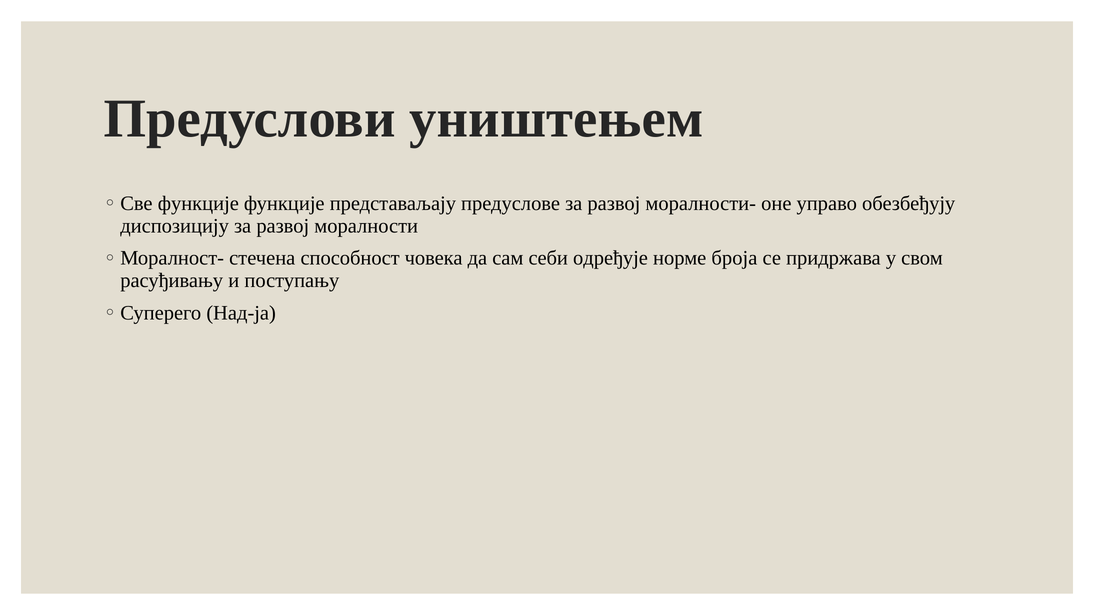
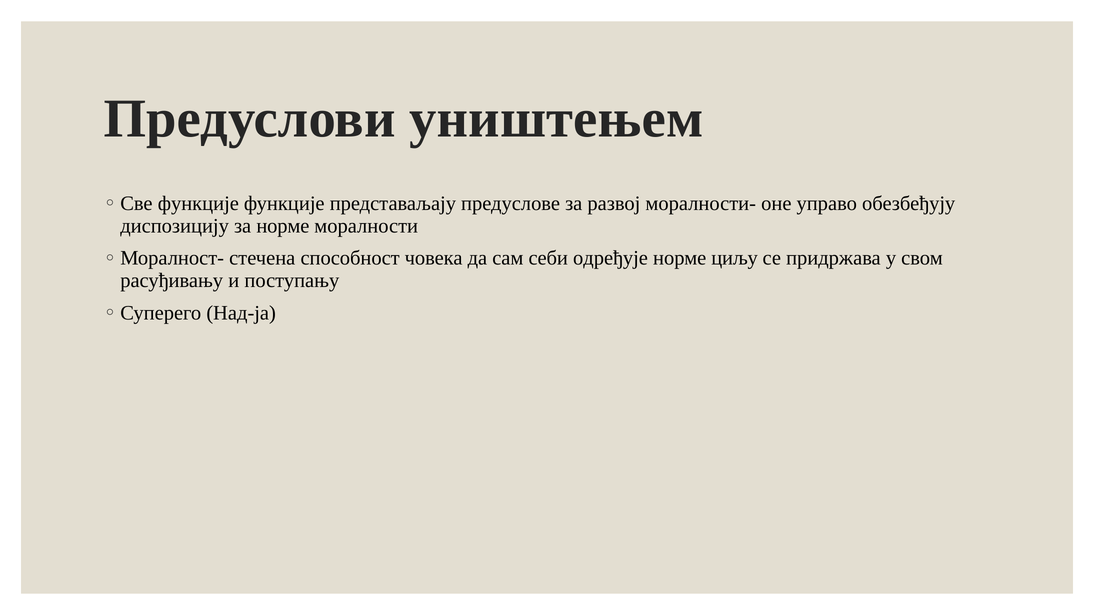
за рaзвој: рaзвој -> норме
броја: броја -> циљу
